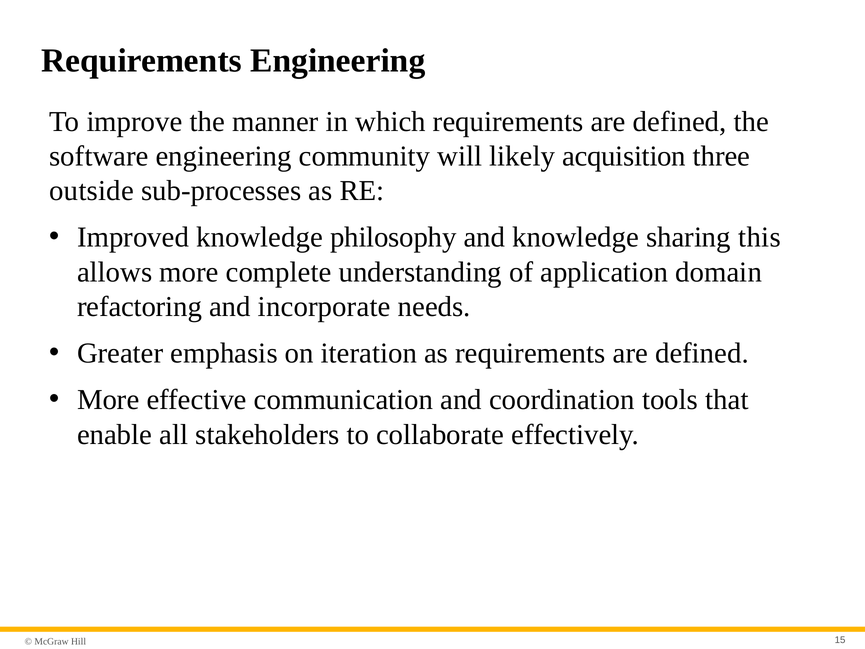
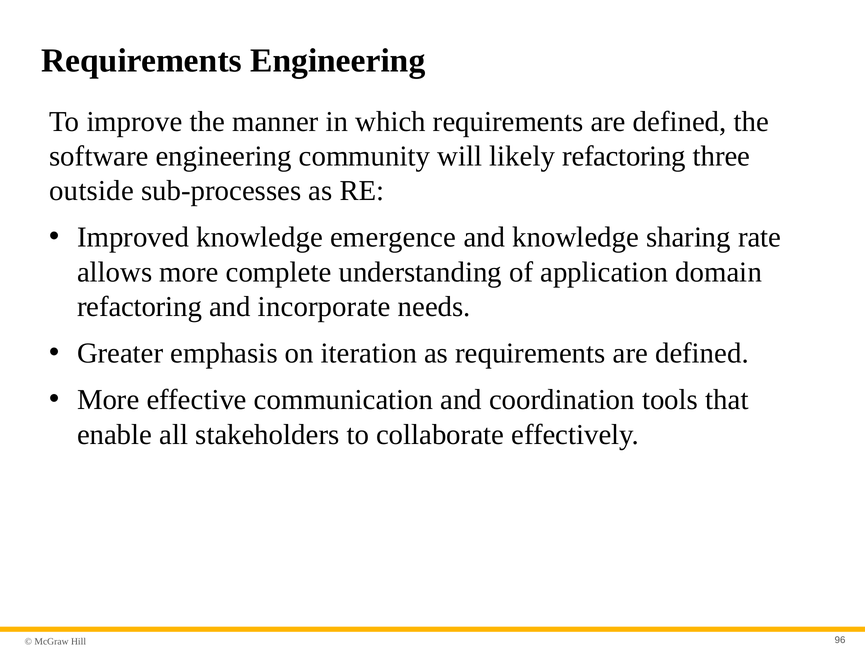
likely acquisition: acquisition -> refactoring
philosophy: philosophy -> emergence
this: this -> rate
15: 15 -> 96
